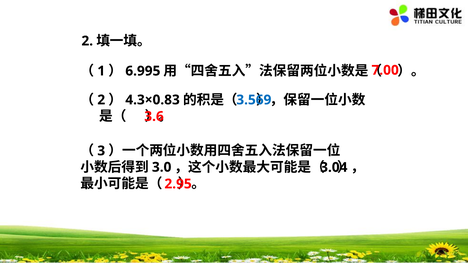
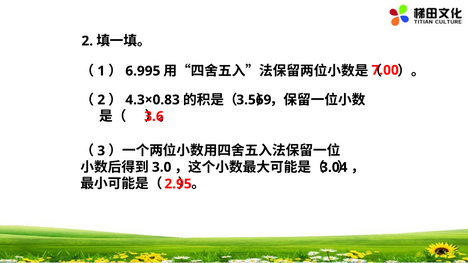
3.569 colour: blue -> black
